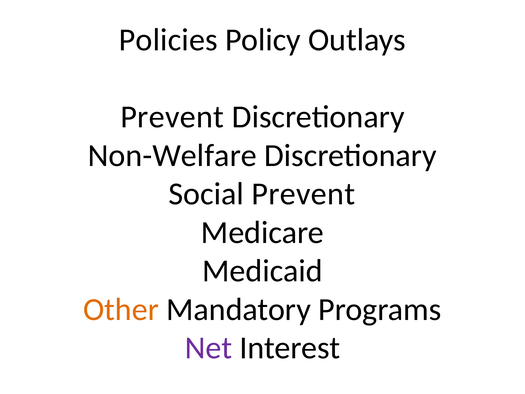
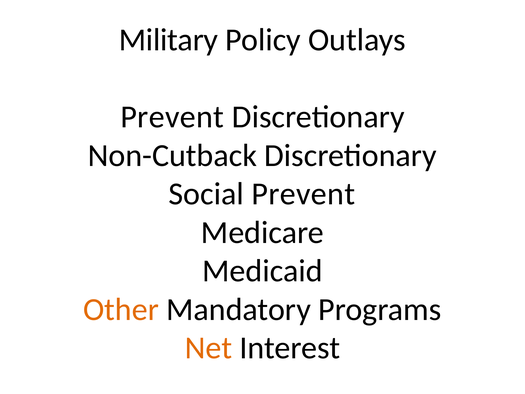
Policies: Policies -> Military
Non-Welfare: Non-Welfare -> Non-Cutback
Net colour: purple -> orange
